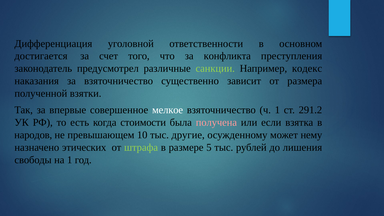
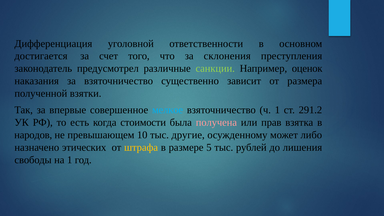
конфликта: конфликта -> склонения
кодекс: кодекс -> оценок
мелкое colour: white -> light blue
если: если -> прав
нему: нему -> либо
штрафа colour: light green -> yellow
